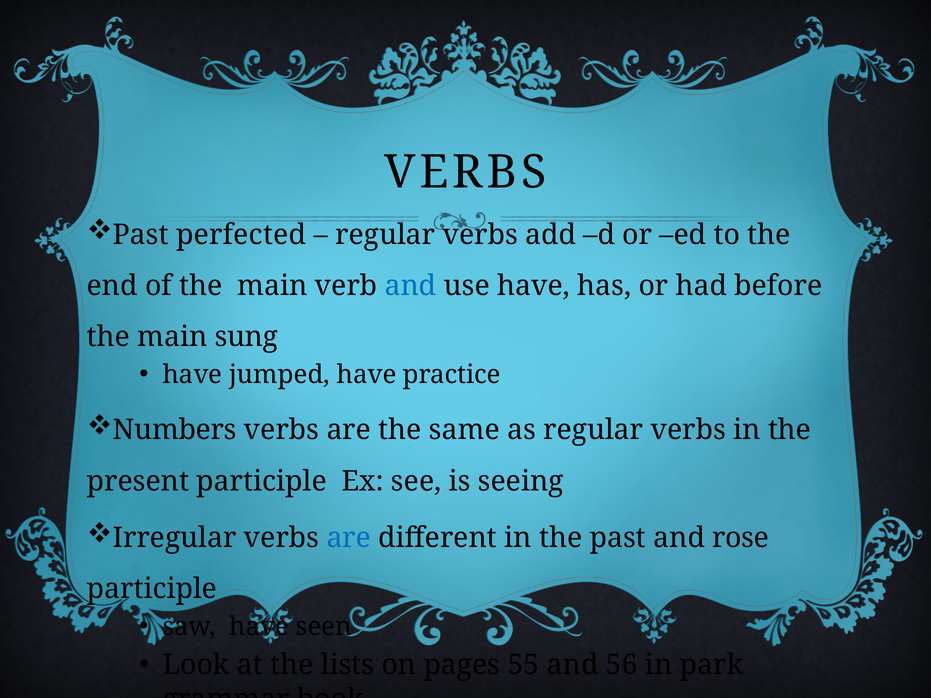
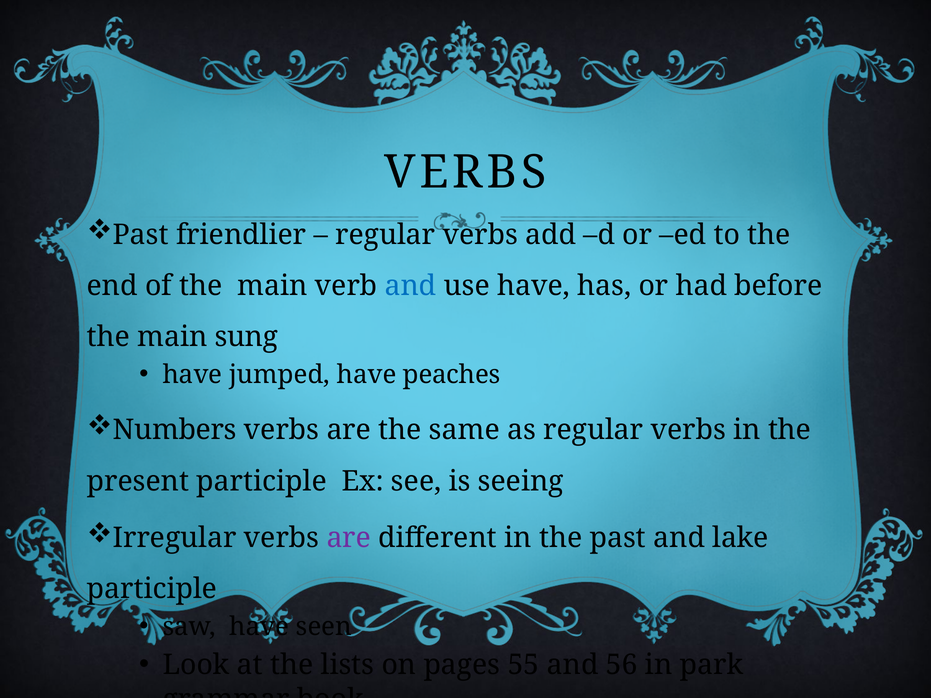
perfected: perfected -> friendlier
practice: practice -> peaches
are at (349, 538) colour: blue -> purple
rose: rose -> lake
